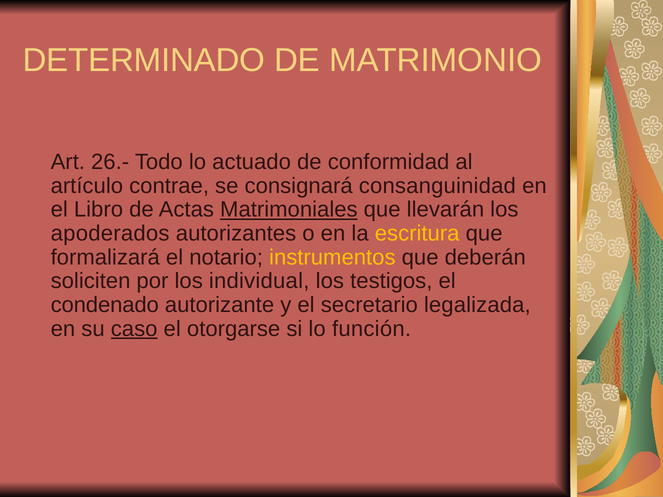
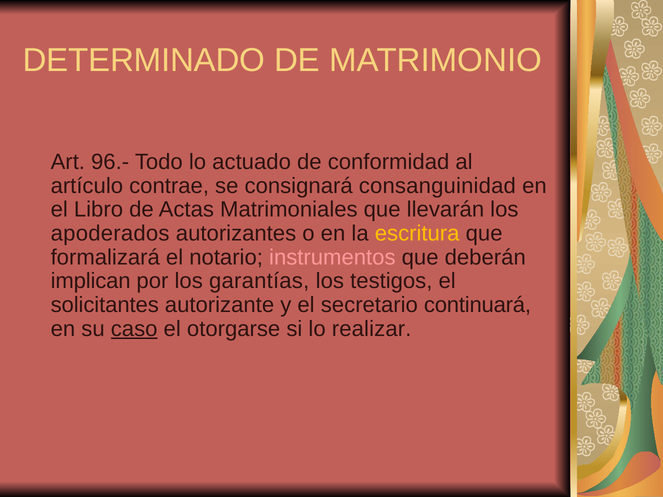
26.-: 26.- -> 96.-
Matrimoniales underline: present -> none
instrumentos colour: yellow -> pink
soliciten: soliciten -> implican
individual: individual -> garantías
condenado: condenado -> solicitantes
legalizada: legalizada -> continuará
función: función -> realizar
